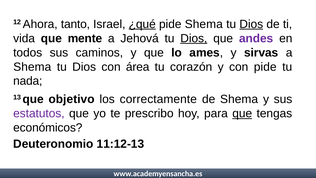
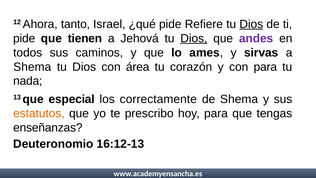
¿qué underline: present -> none
pide Shema: Shema -> Refiere
vida at (24, 38): vida -> pide
mente: mente -> tienen
con pide: pide -> para
objetivo: objetivo -> especial
estatutos colour: purple -> orange
que at (242, 113) underline: present -> none
económicos: económicos -> enseñanzas
11:12-13: 11:12-13 -> 16:12-13
